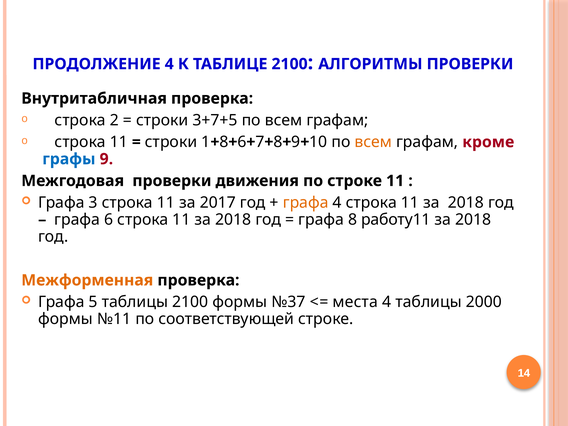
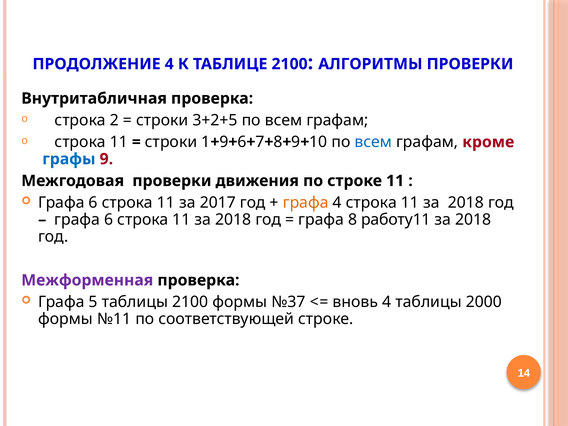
3+7+5: 3+7+5 -> 3+2+5
8 at (224, 142): 8 -> 9
всем at (373, 142) colour: orange -> blue
3 at (93, 203): 3 -> 6
Межформенная colour: orange -> purple
места: места -> вновь
